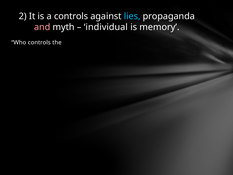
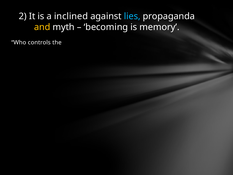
a controls: controls -> inclined
and colour: pink -> yellow
individual: individual -> becoming
